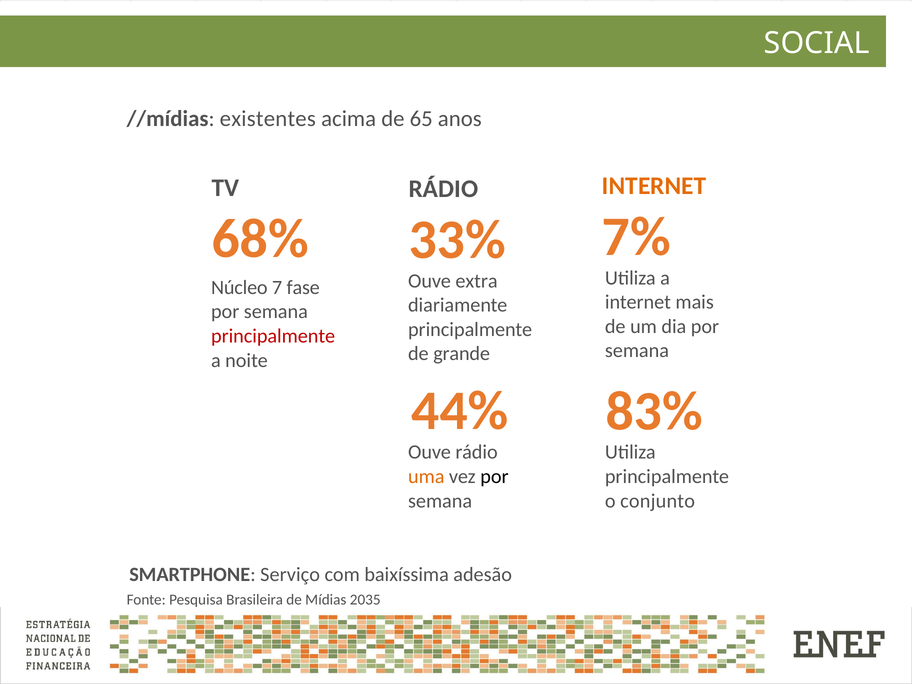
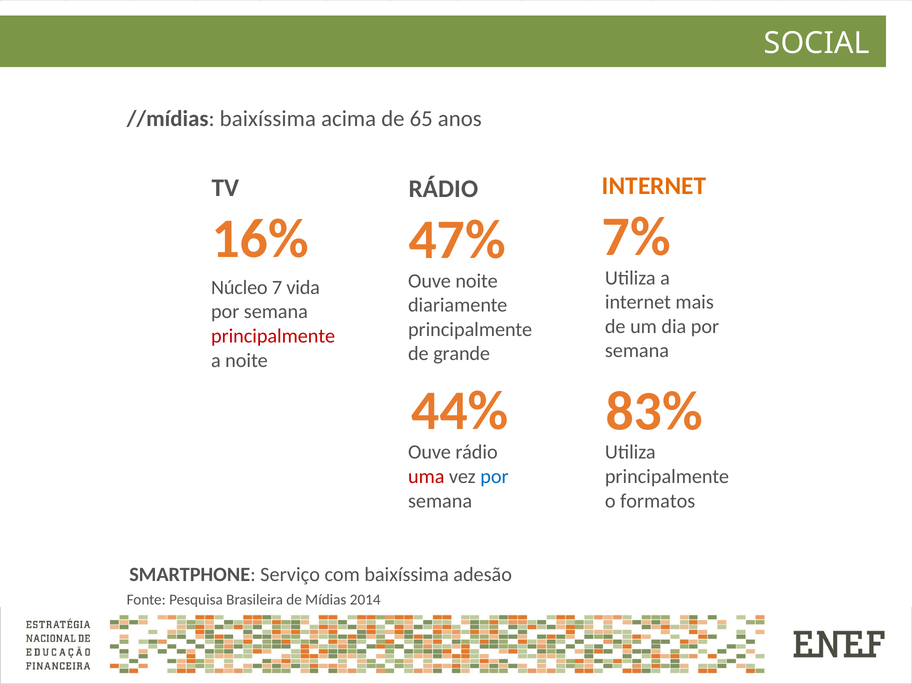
//mídias existentes: existentes -> baixíssima
68%: 68% -> 16%
33%: 33% -> 47%
Ouve extra: extra -> noite
fase: fase -> vida
uma colour: orange -> red
por at (494, 477) colour: black -> blue
conjunto: conjunto -> formatos
2035: 2035 -> 2014
